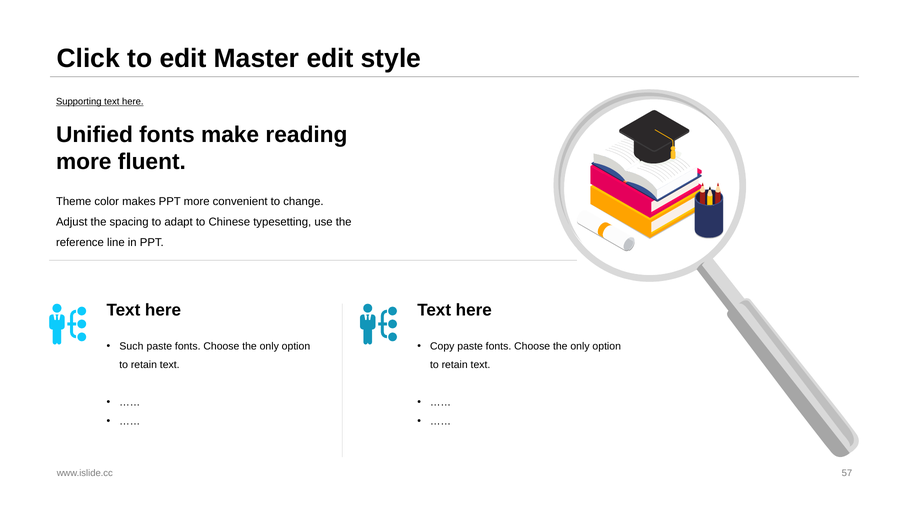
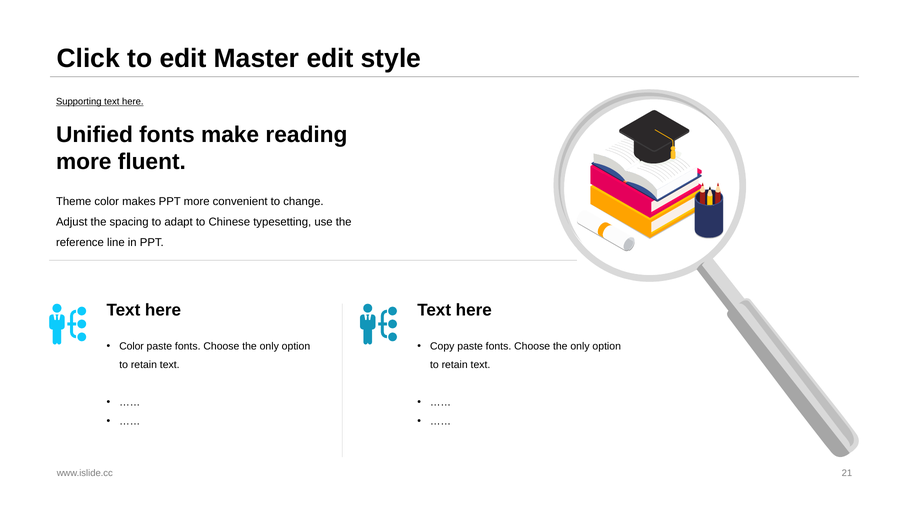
Such at (131, 346): Such -> Color
57: 57 -> 21
